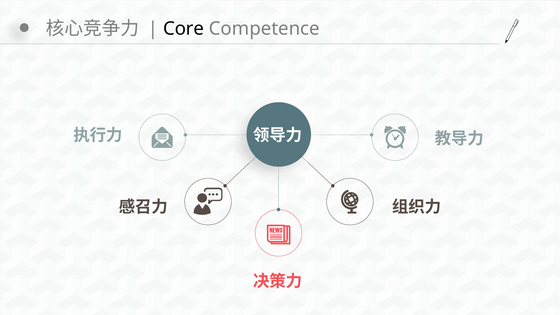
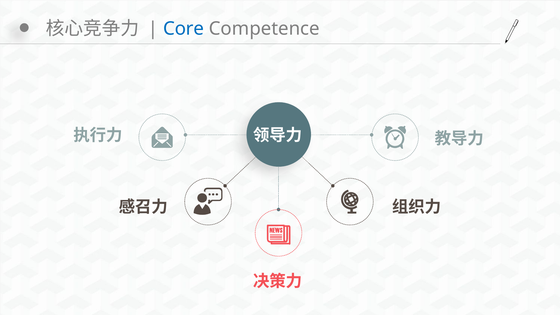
Core colour: black -> blue
